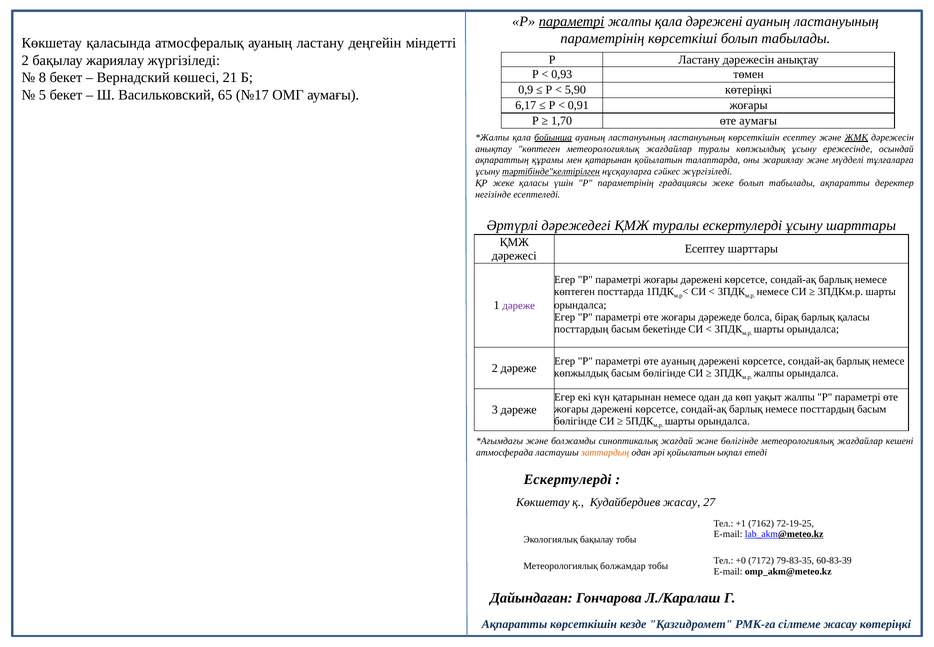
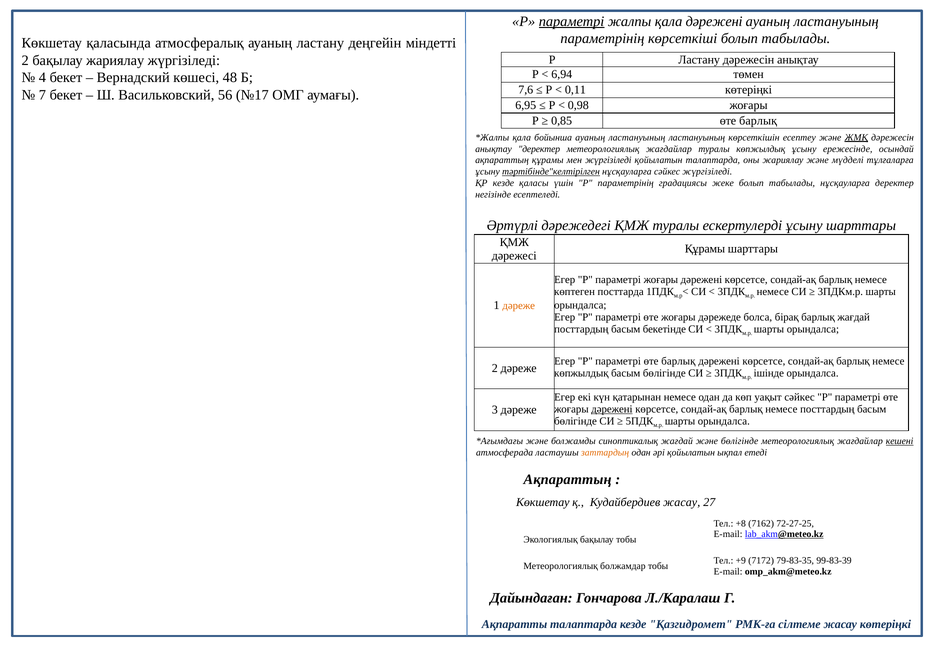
0,93: 0,93 -> 6,94
8: 8 -> 4
21: 21 -> 48
0,9: 0,9 -> 7,6
5,90: 5,90 -> 0,11
5: 5 -> 7
65: 65 -> 56
6,17: 6,17 -> 6,95
0,91: 0,91 -> 0,98
1,70: 1,70 -> 0,85
аумағы at (758, 121): аумағы -> барлық
бойынша underline: present -> none
анықтау көптеген: көптеген -> деректер
мен қатарынан: қатарынан -> жүргізіледі
ҚР жеке: жеке -> кезде
табылады ақпаратты: ақпаратты -> нұсқауларға
Есептеу at (705, 249): Есептеу -> Құрамы
дәреже at (519, 305) colour: purple -> orange
барлық қаласы: қаласы -> жағдай
параметрі өте ауаның: ауаның -> барлық
жалпы at (769, 373): жалпы -> ішінде
уақыт жалпы: жалпы -> сәйкес
дәрежені at (612, 409) underline: none -> present
кешені underline: none -> present
Ескертулерді at (568, 479): Ескертулерді -> Ақпараттың
+1: +1 -> +8
72-19-25: 72-19-25 -> 72-27-25
+0: +0 -> +9
60-83-39: 60-83-39 -> 99-83-39
Ақпаратты көрсеткішін: көрсеткішін -> талаптарда
